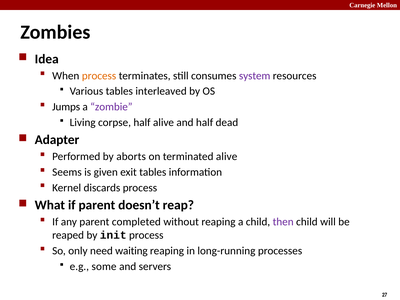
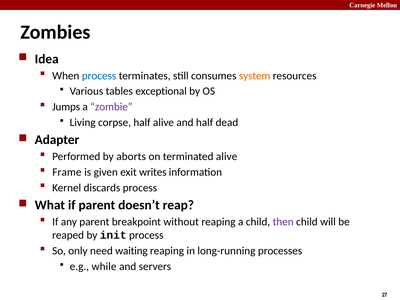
process at (99, 76) colour: orange -> blue
system colour: purple -> orange
interleaved: interleaved -> exceptional
Seems: Seems -> Frame
exit tables: tables -> writes
completed: completed -> breakpoint
some: some -> while
